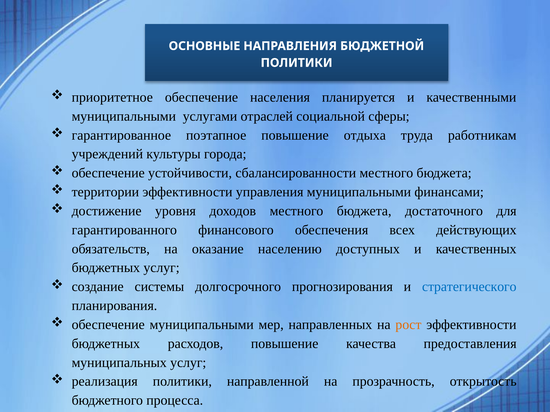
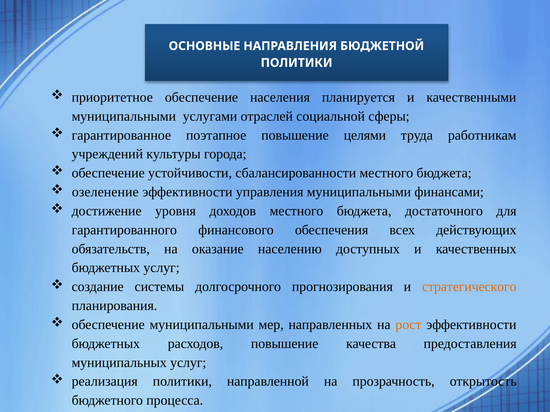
отдыха: отдыха -> целями
территории: территории -> озеленение
стратегического colour: blue -> orange
